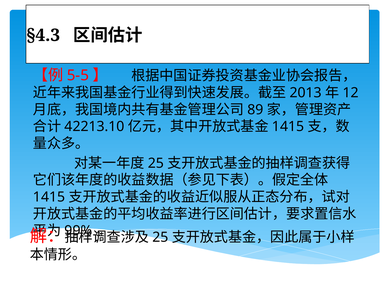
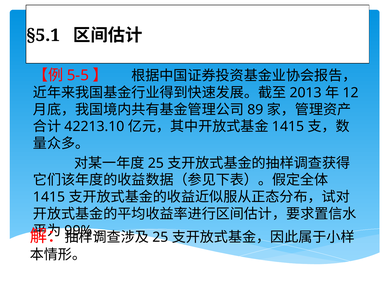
§4.3: §4.3 -> §5.1
